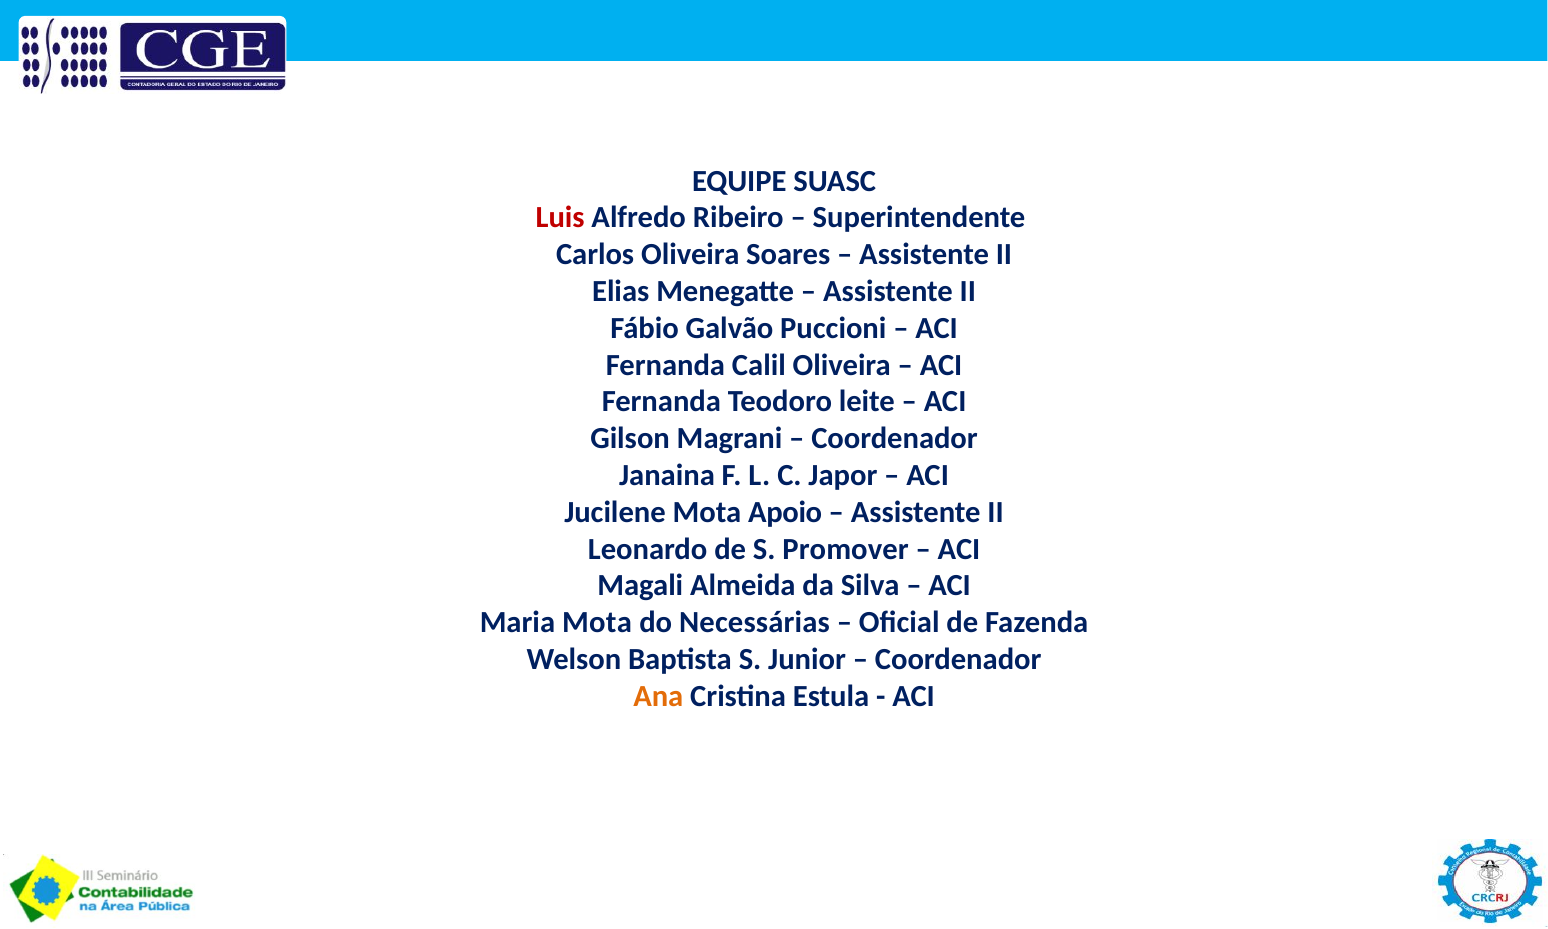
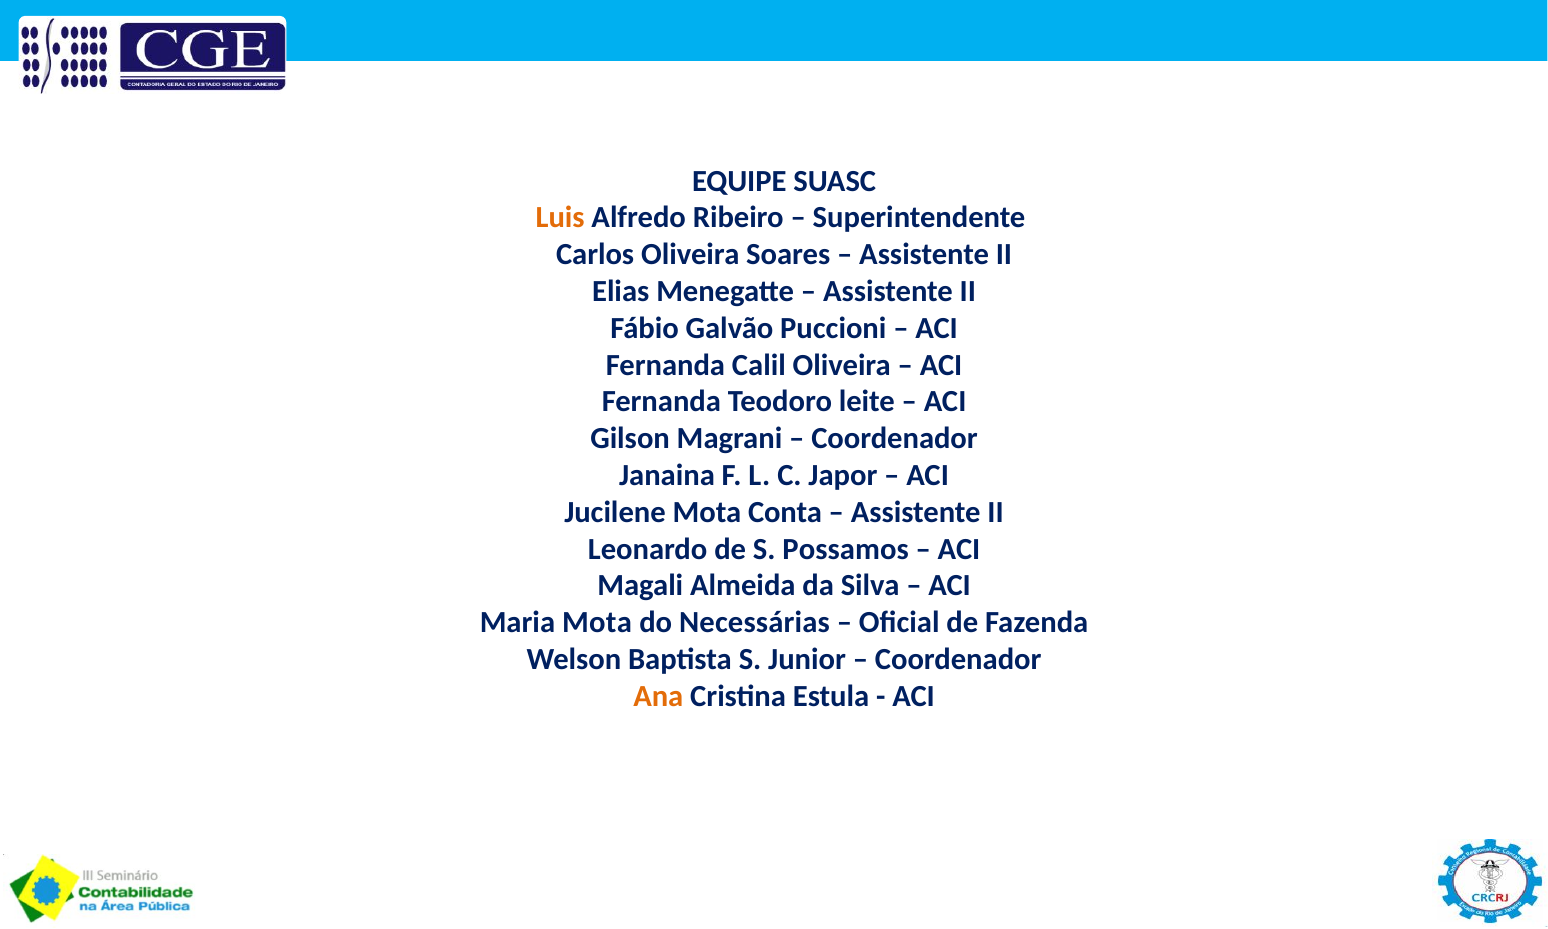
Luis colour: red -> orange
Apoio: Apoio -> Conta
Promover: Promover -> Possamos
